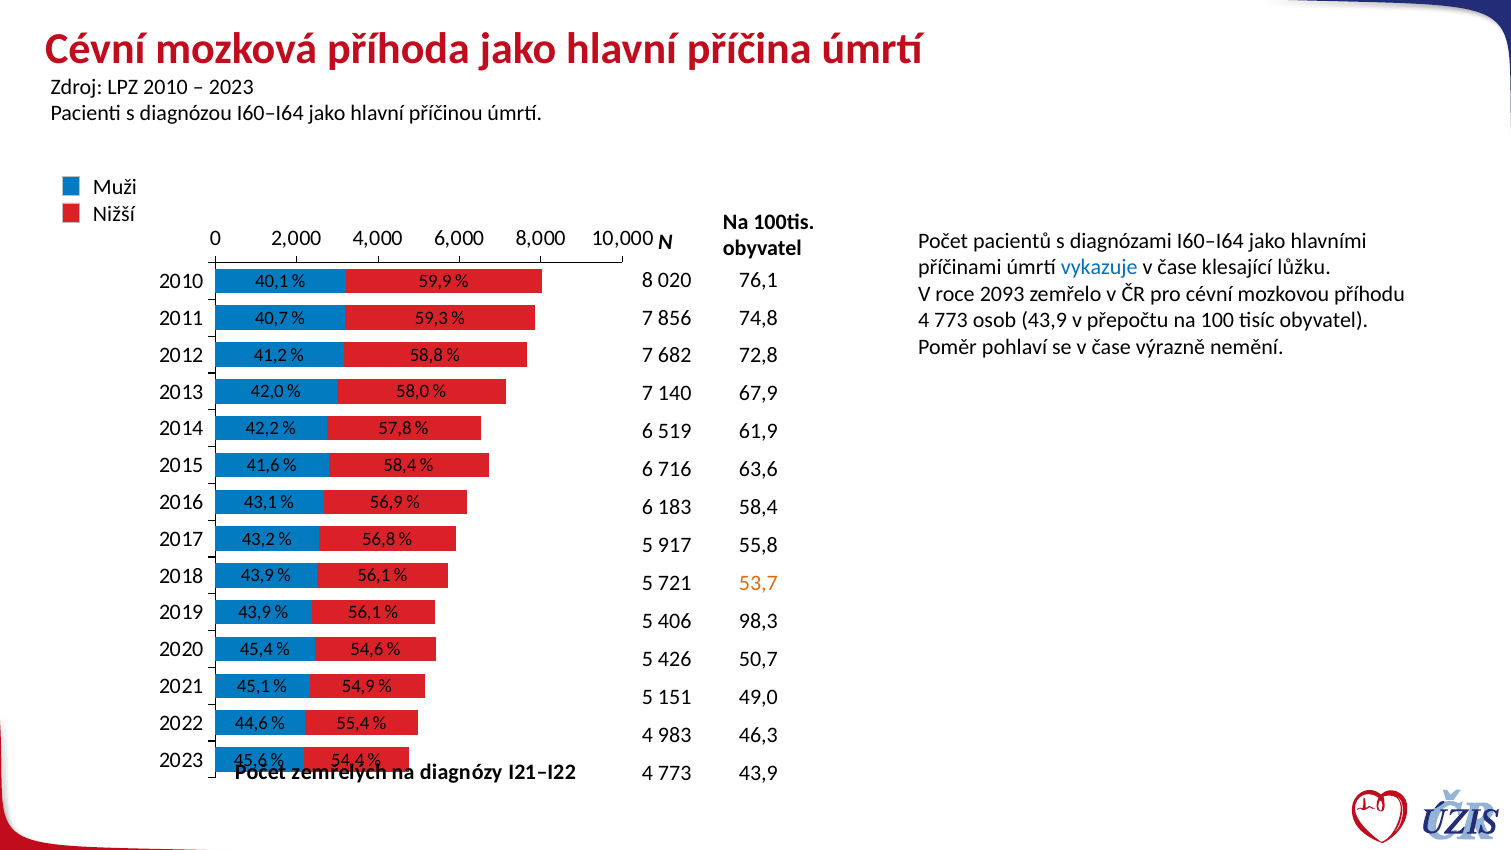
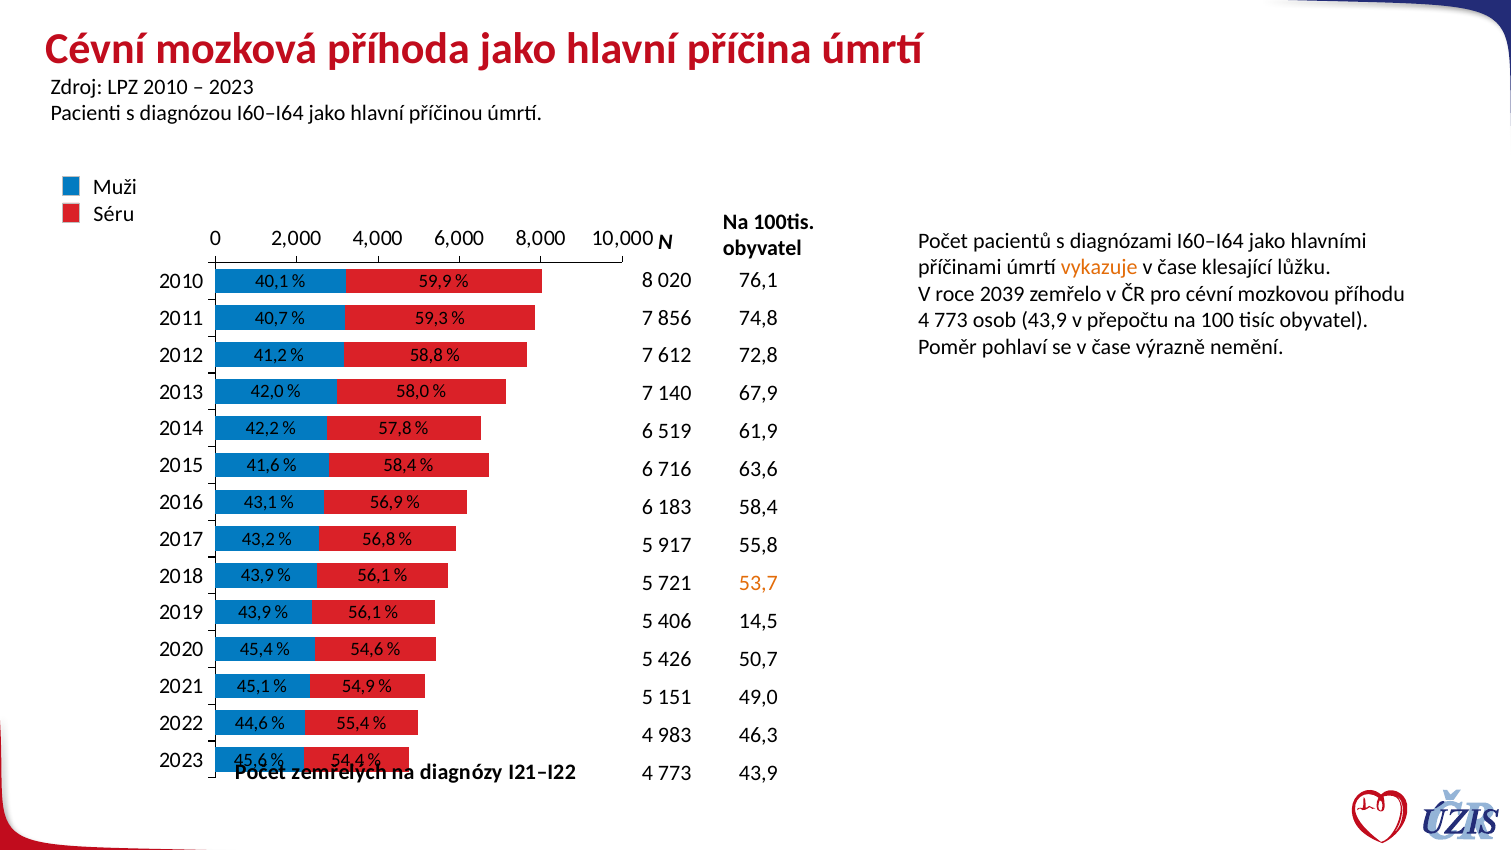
Nižší: Nižší -> Séru
vykazuje colour: blue -> orange
2093: 2093 -> 2039
682: 682 -> 612
98,3: 98,3 -> 14,5
